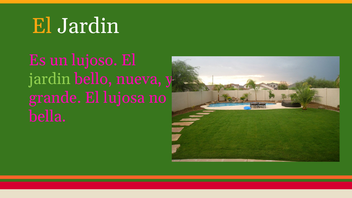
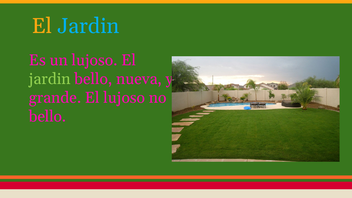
Jardin at (88, 26) colour: white -> light blue
El lujosa: lujosa -> lujoso
bella at (48, 117): bella -> bello
